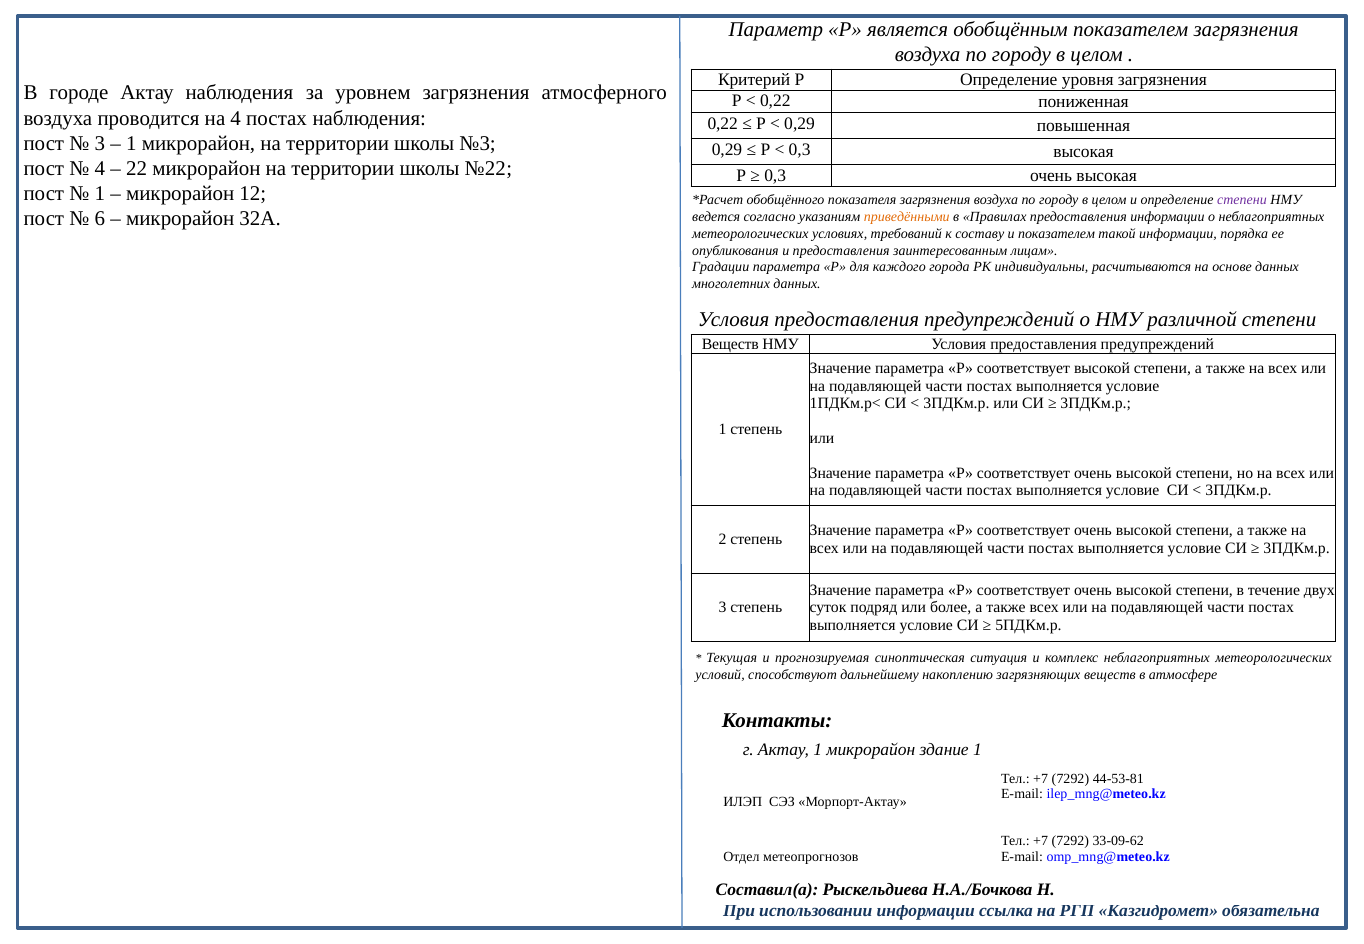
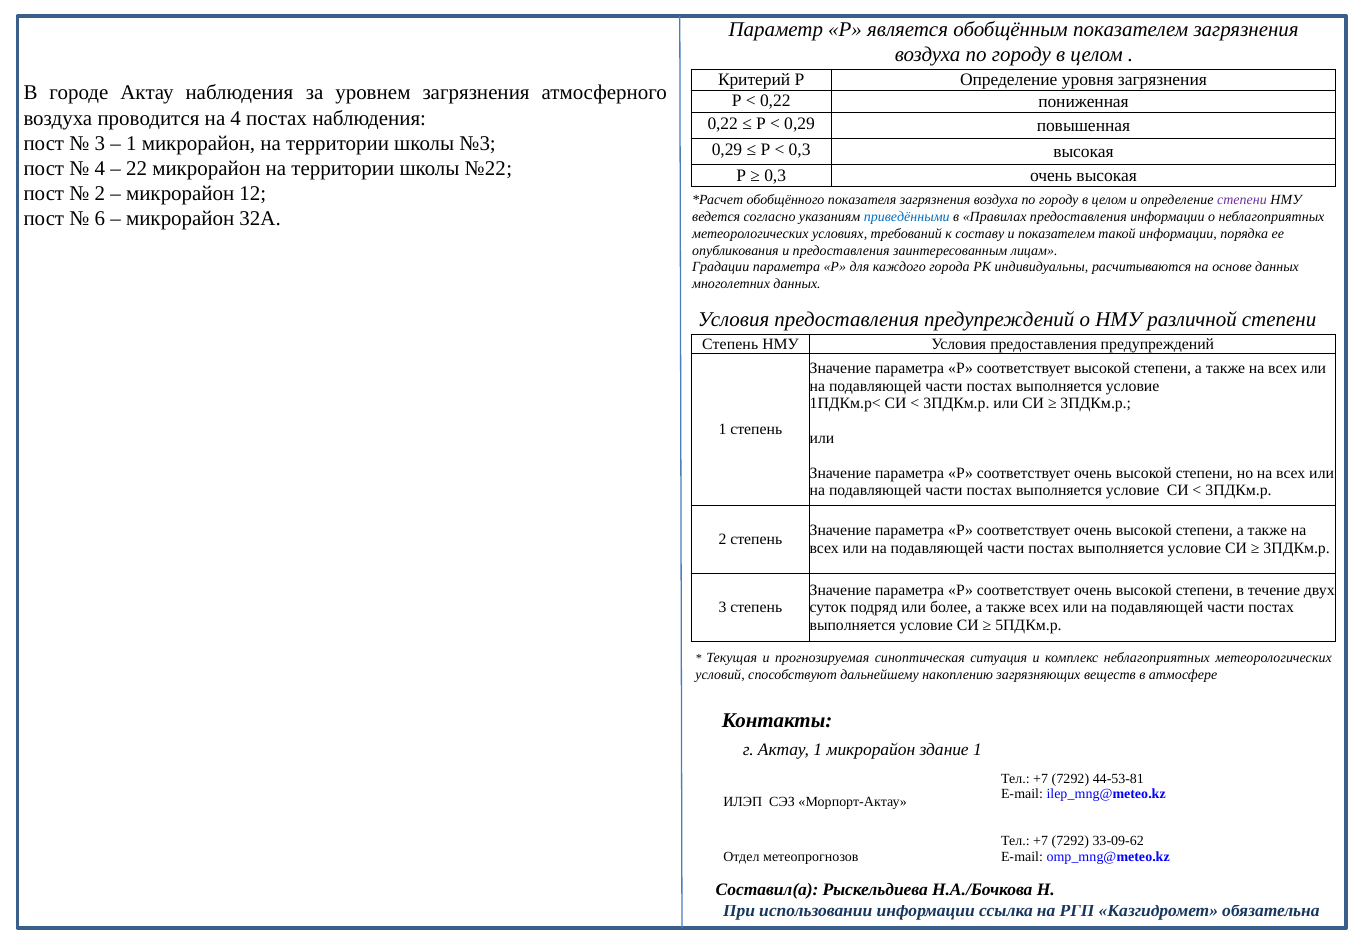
1 at (100, 194): 1 -> 2
приведёнными colour: orange -> blue
Веществ at (730, 344): Веществ -> Степень
